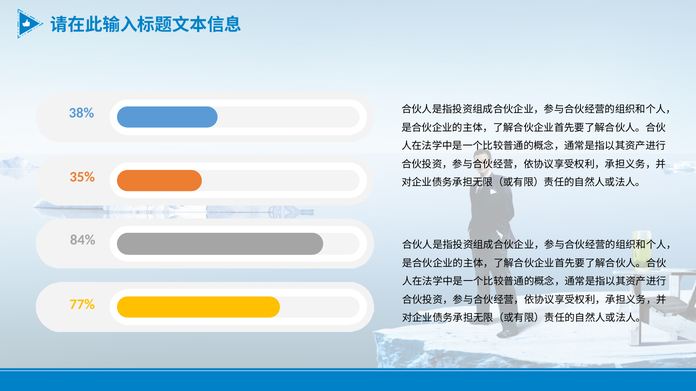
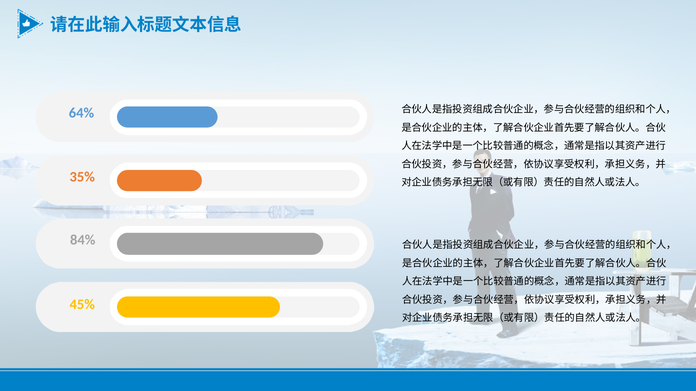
38%: 38% -> 64%
77%: 77% -> 45%
